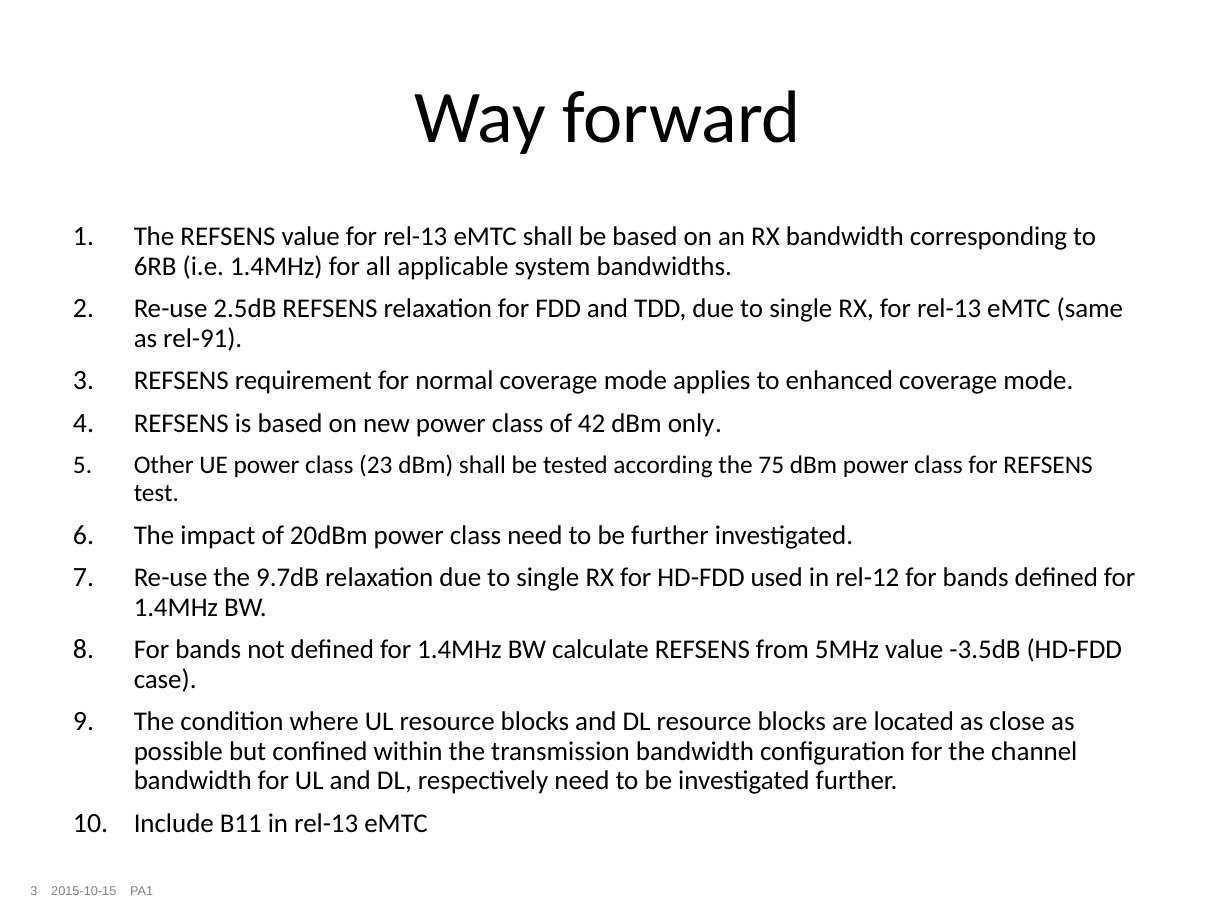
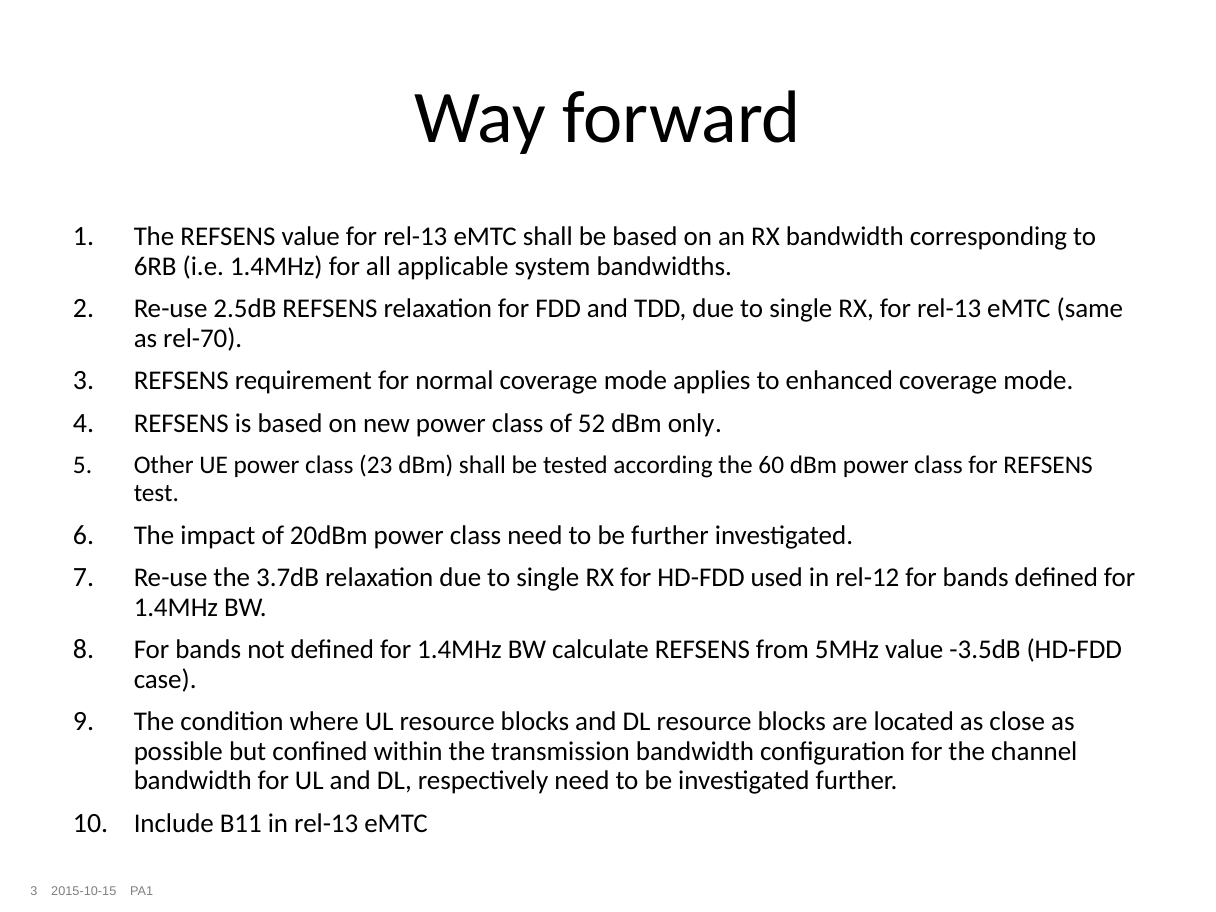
rel-91: rel-91 -> rel-70
42: 42 -> 52
75: 75 -> 60
9.7dB: 9.7dB -> 3.7dB
